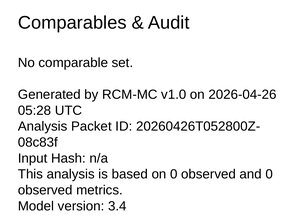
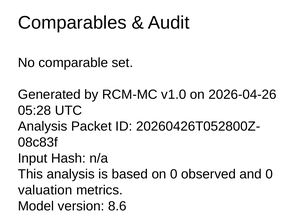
observed at (45, 190): observed -> valuation
3.4: 3.4 -> 8.6
